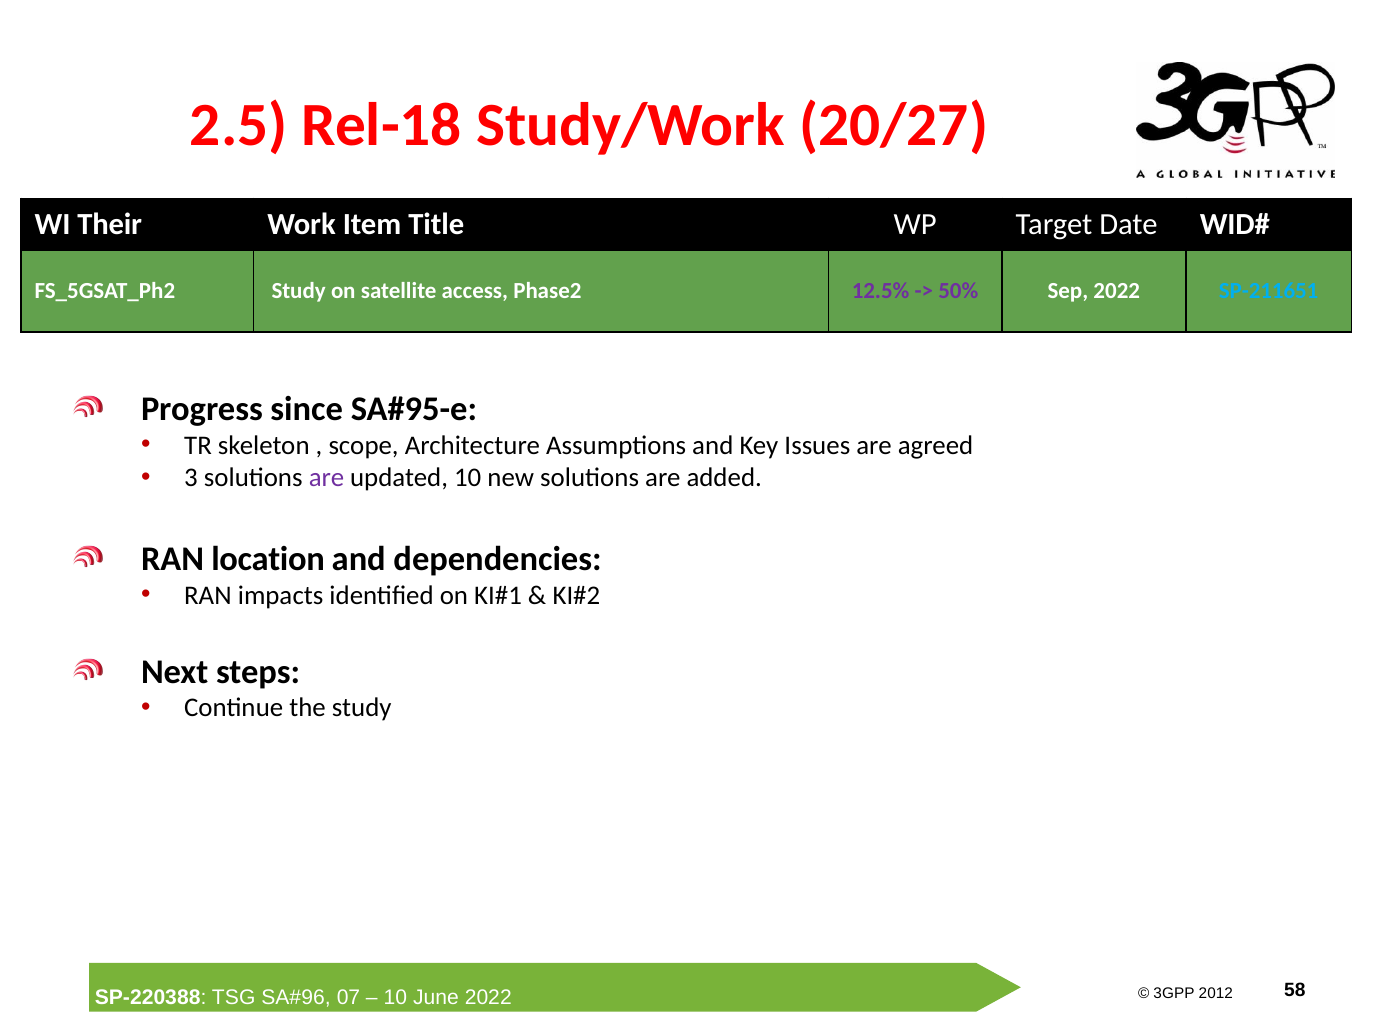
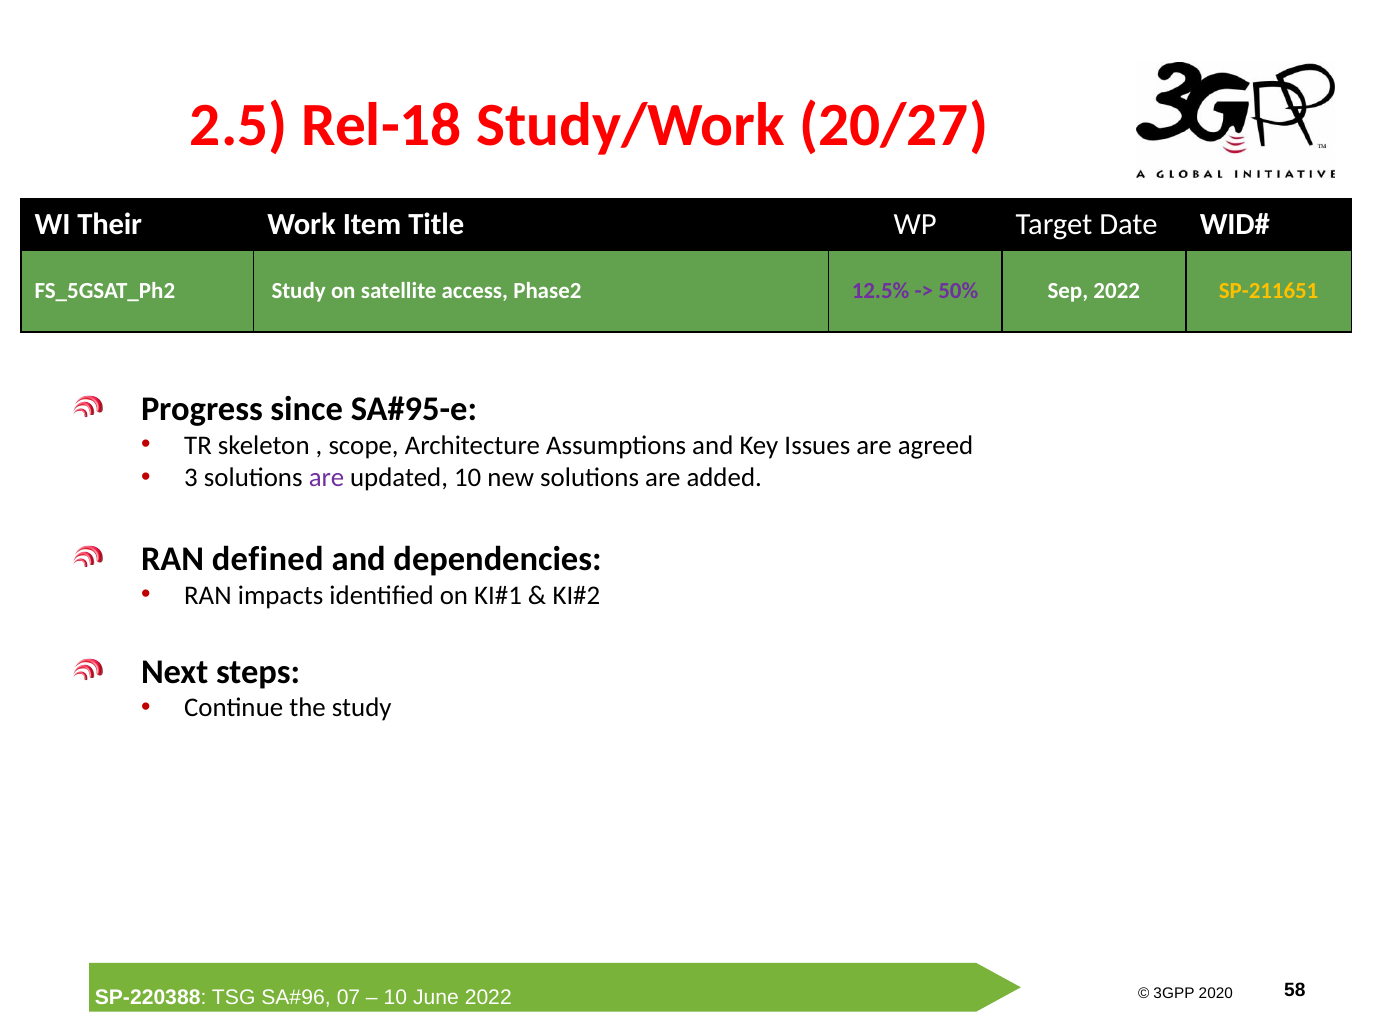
SP-211651 colour: light blue -> yellow
location: location -> defined
2012 at (1216, 993): 2012 -> 2020
